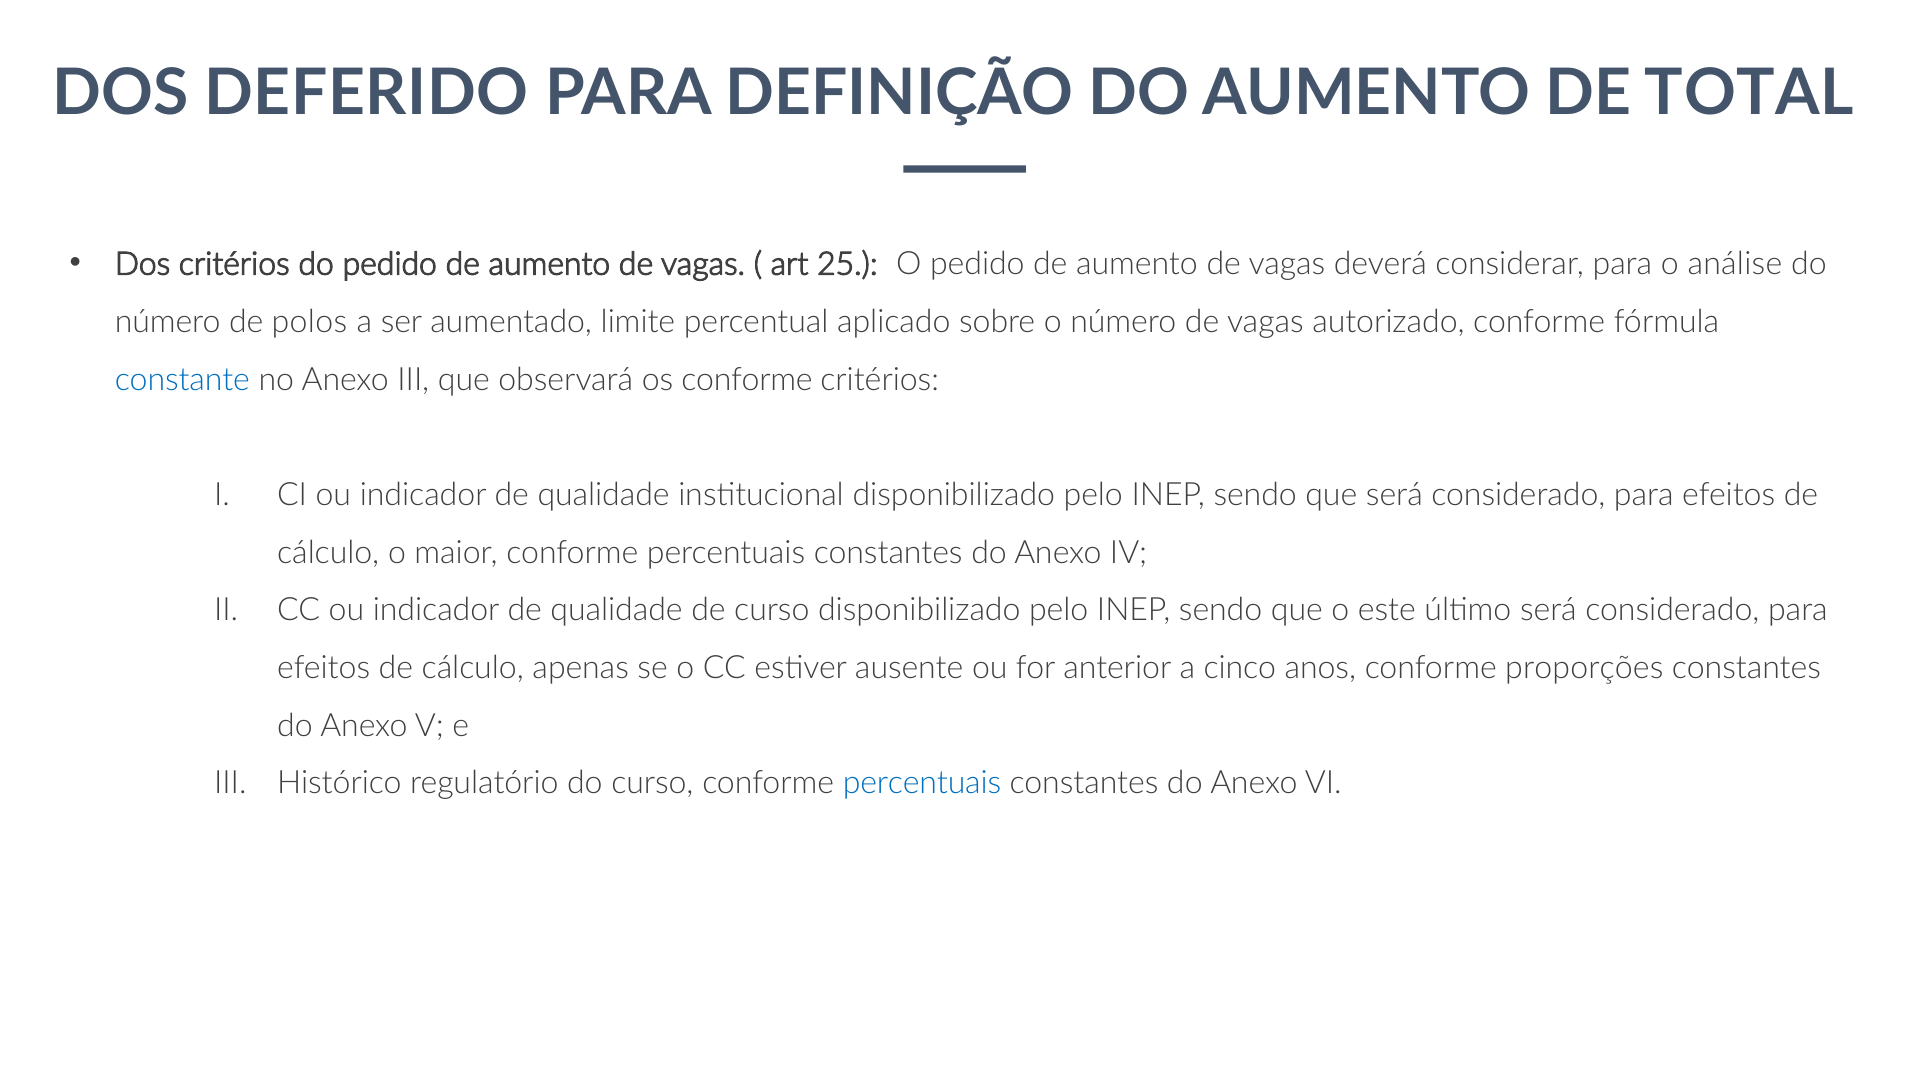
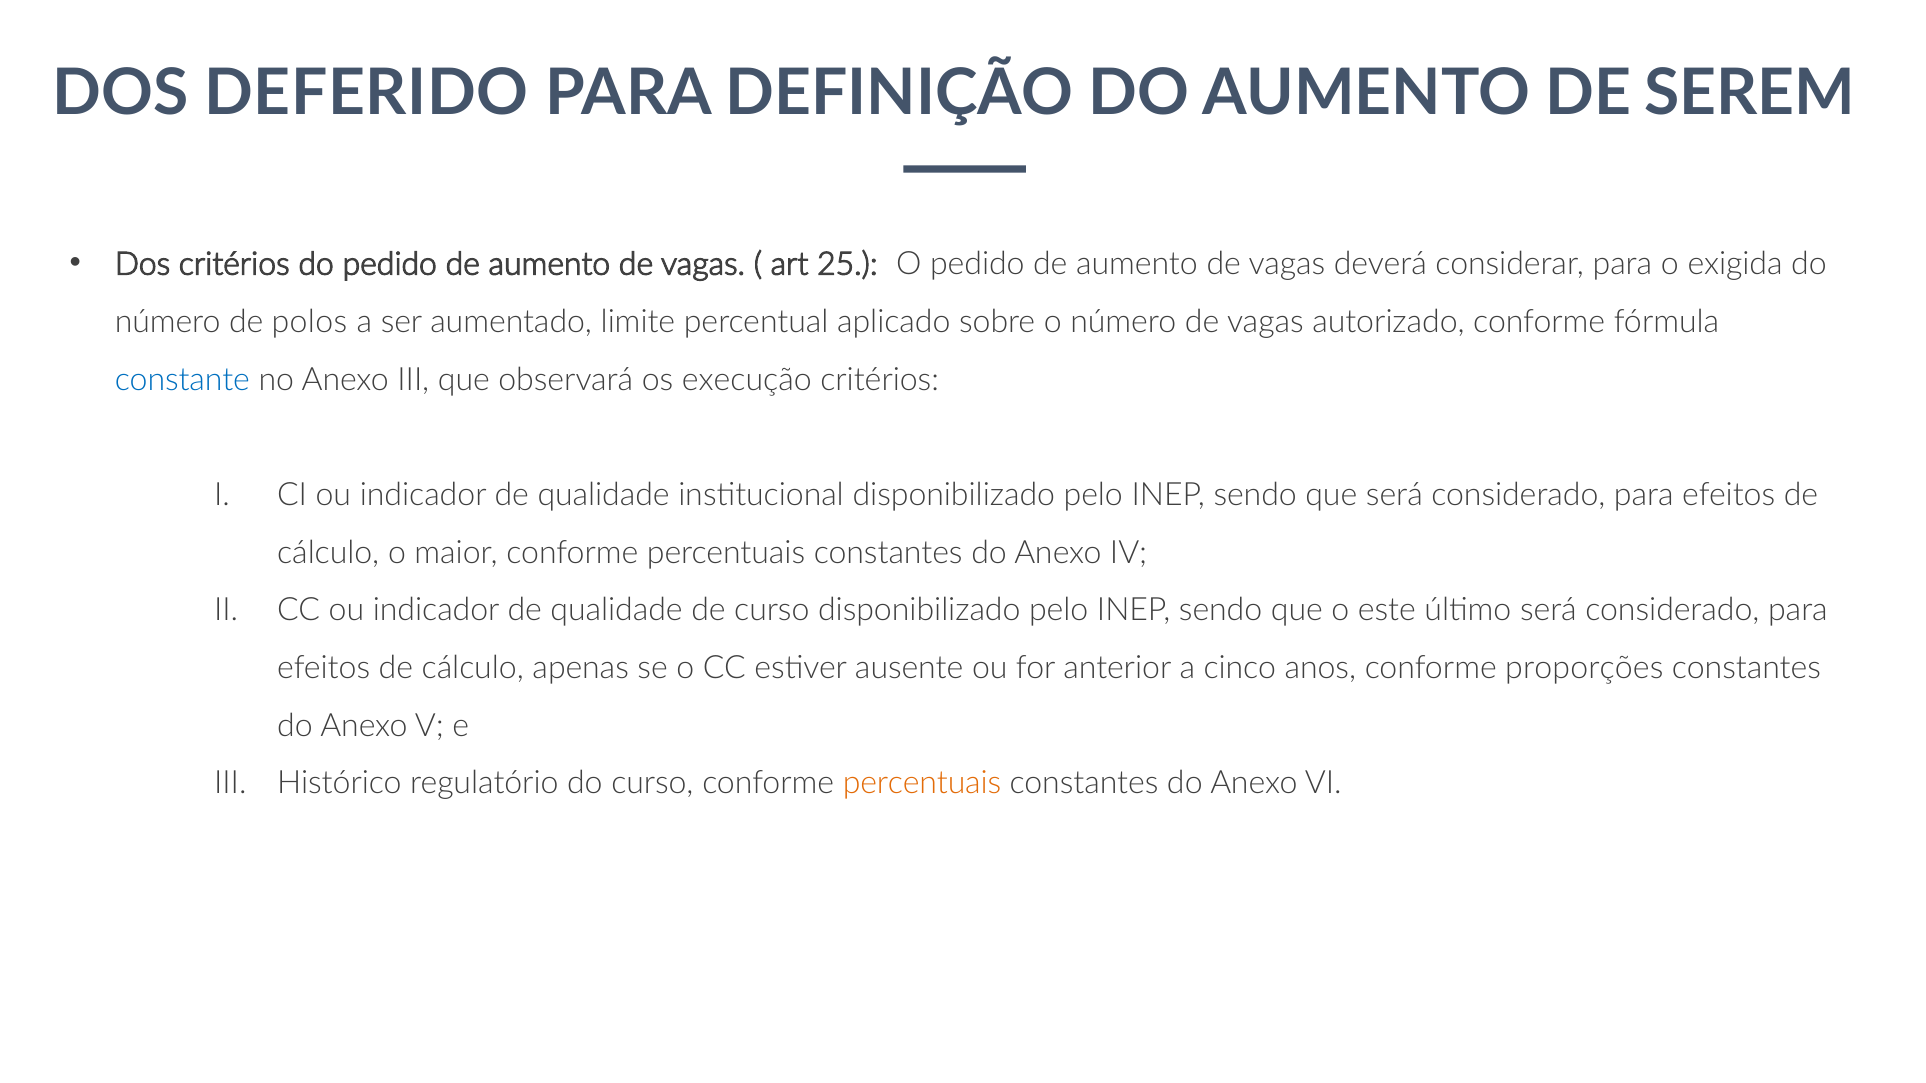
TOTAL: TOTAL -> SEREM
análise: análise -> exigida
os conforme: conforme -> execução
percentuais at (922, 784) colour: blue -> orange
